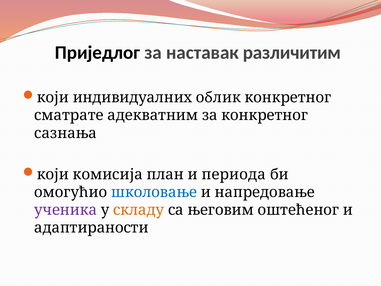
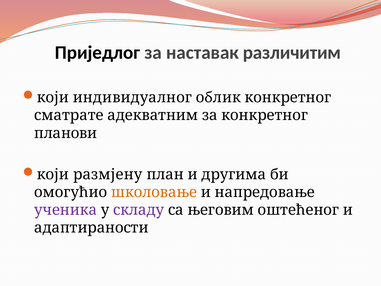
индивидуалних: индивидуалних -> индивидуалног
сазнања: сазнања -> планови
комисија: комисија -> размјену
периода: периода -> другима
школовање colour: blue -> orange
складу colour: orange -> purple
